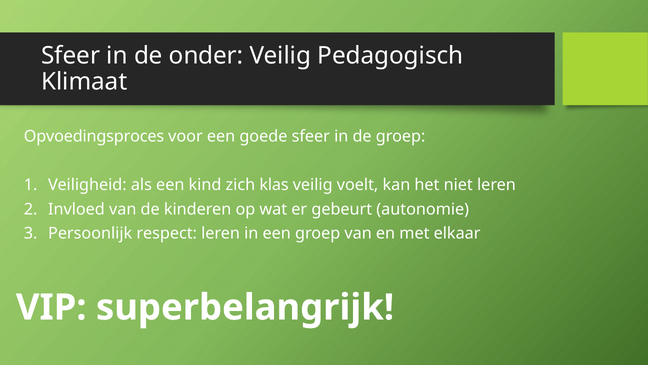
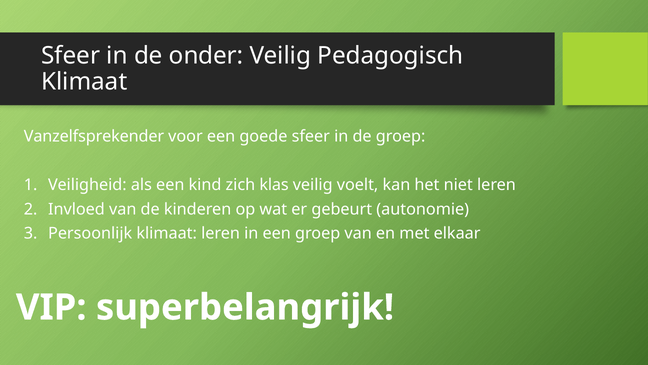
Opvoedingsproces: Opvoedingsproces -> Vanzelfsprekender
Persoonlijk respect: respect -> klimaat
